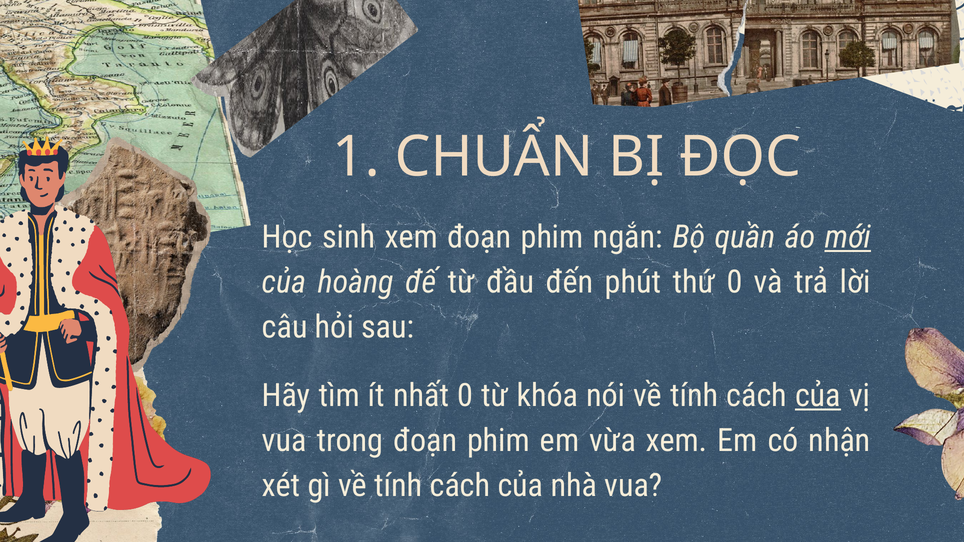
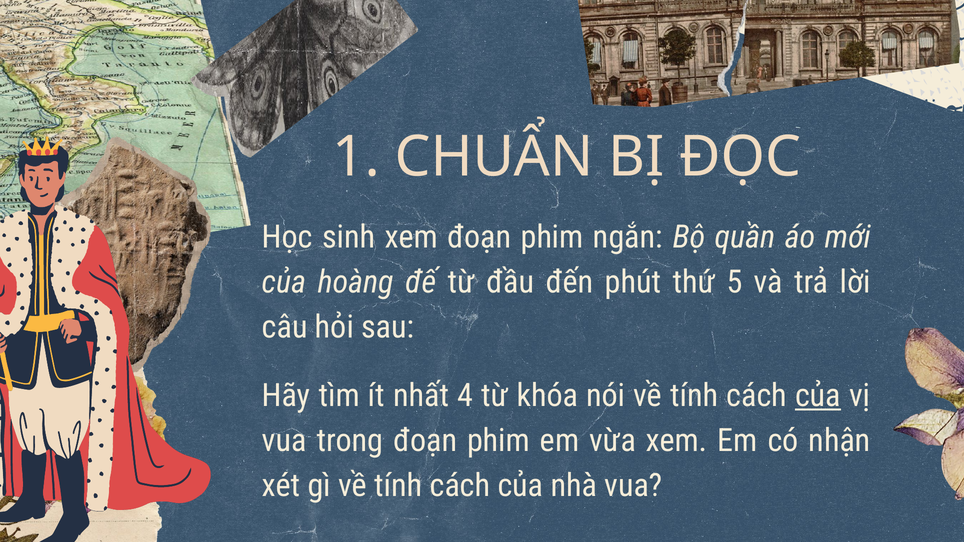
mới underline: present -> none
thứ 0: 0 -> 5
nhất 0: 0 -> 4
